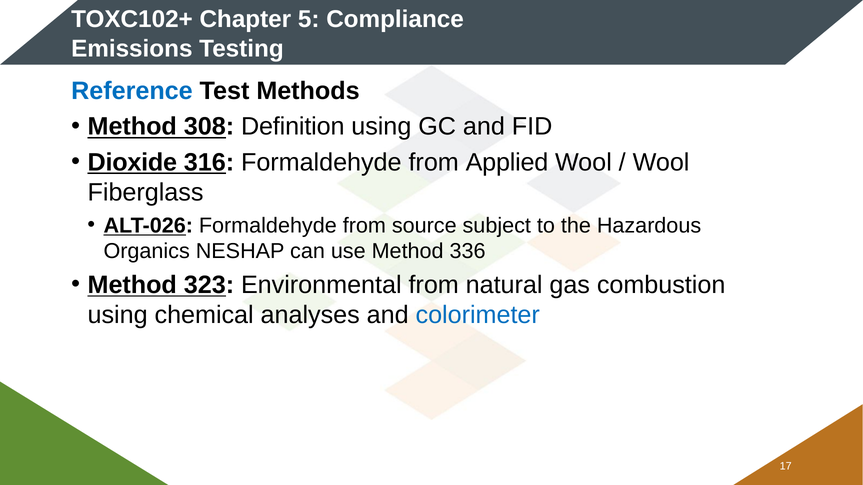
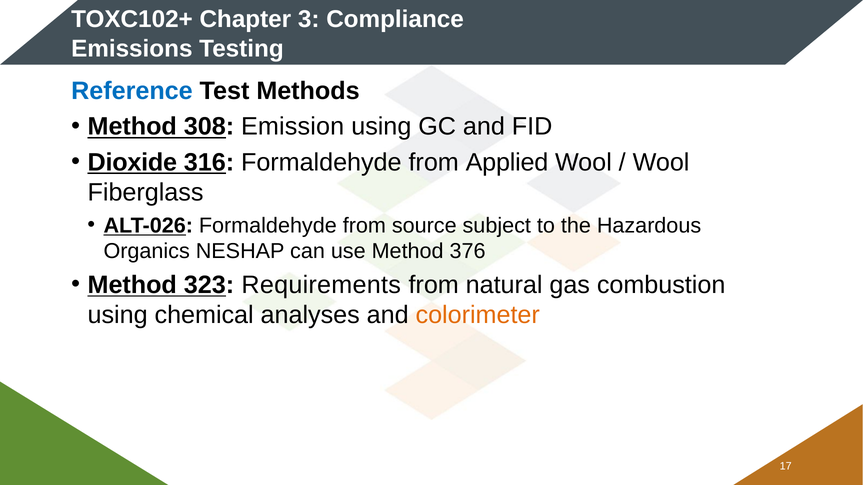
5: 5 -> 3
Definition: Definition -> Emission
336: 336 -> 376
Environmental: Environmental -> Requirements
colorimeter colour: blue -> orange
